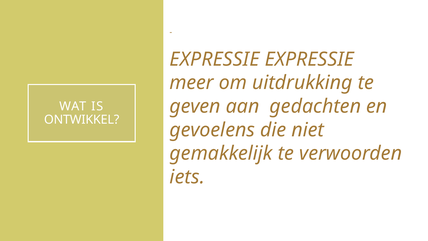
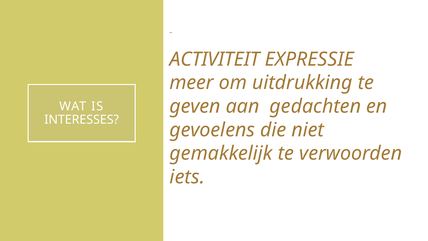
EXPRESSIE at (215, 59): EXPRESSIE -> ACTIVITEIT
ONTWIKKEL: ONTWIKKEL -> INTERESSES
